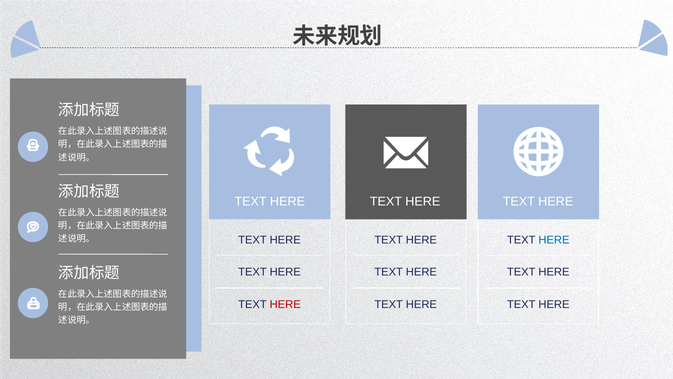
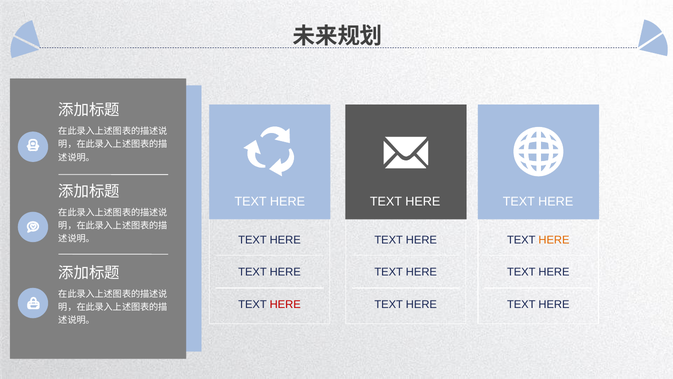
HERE at (554, 240) colour: blue -> orange
